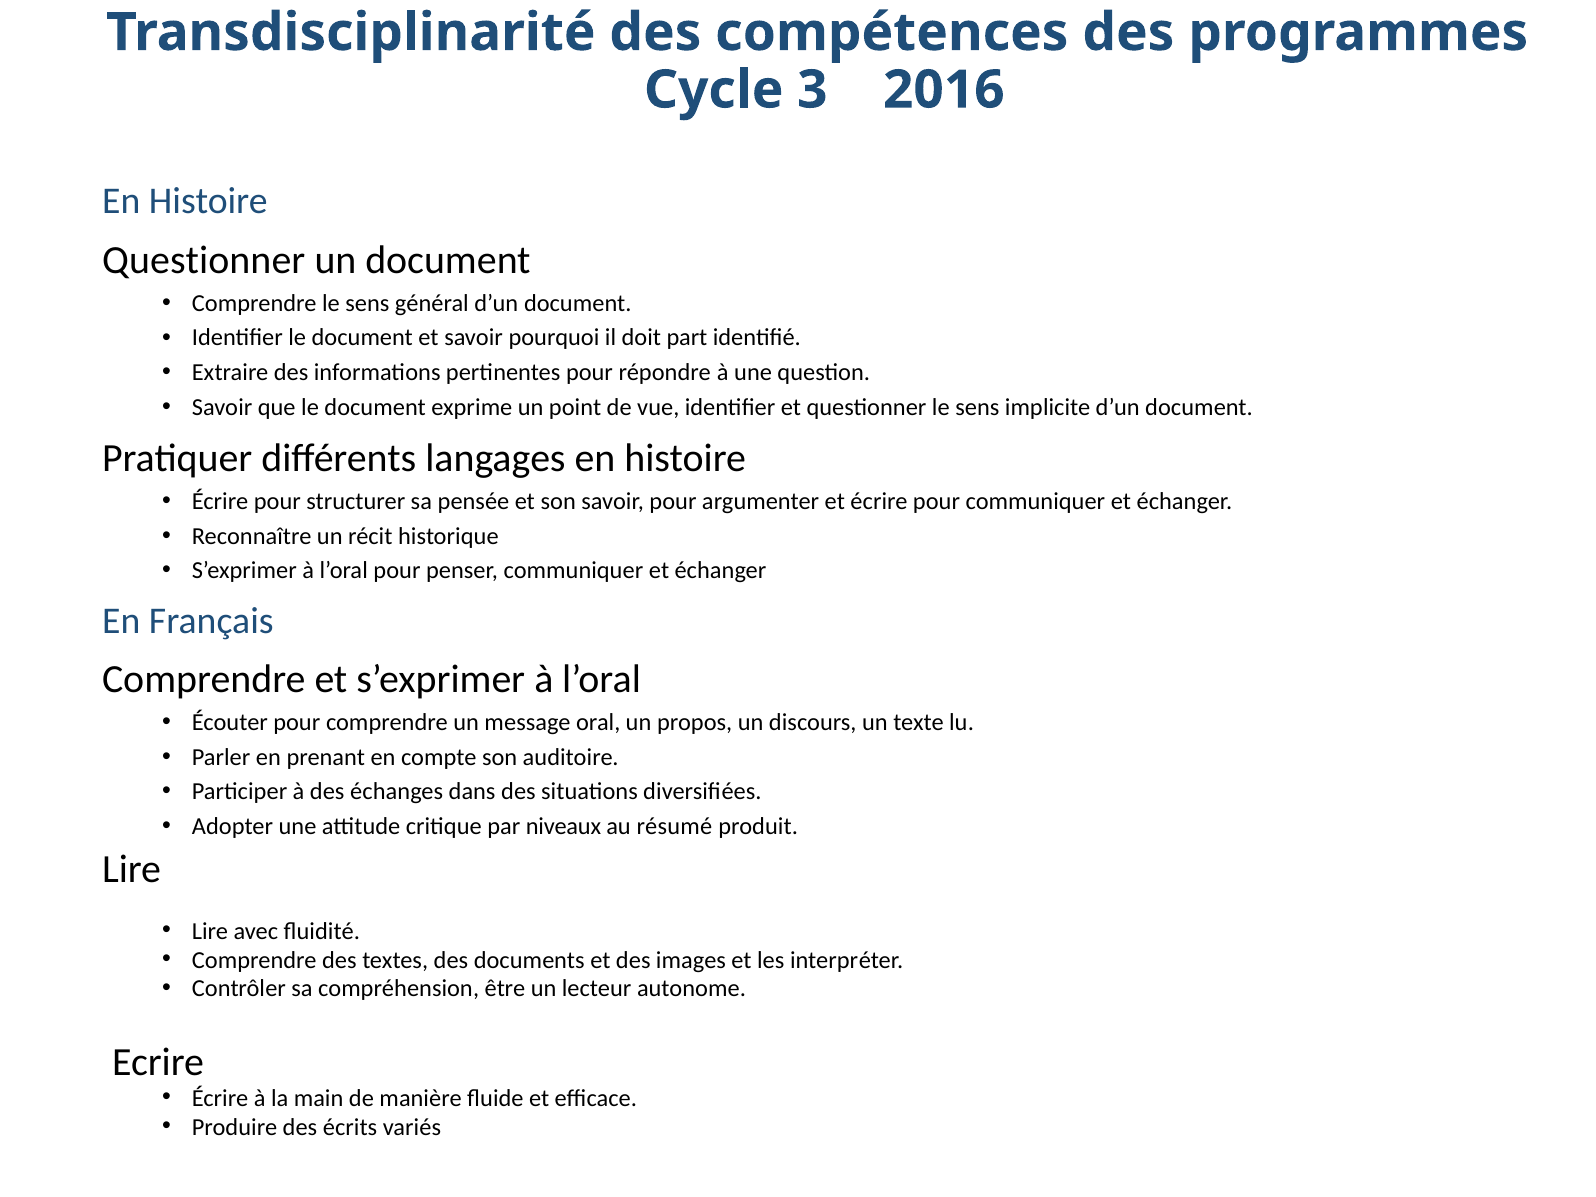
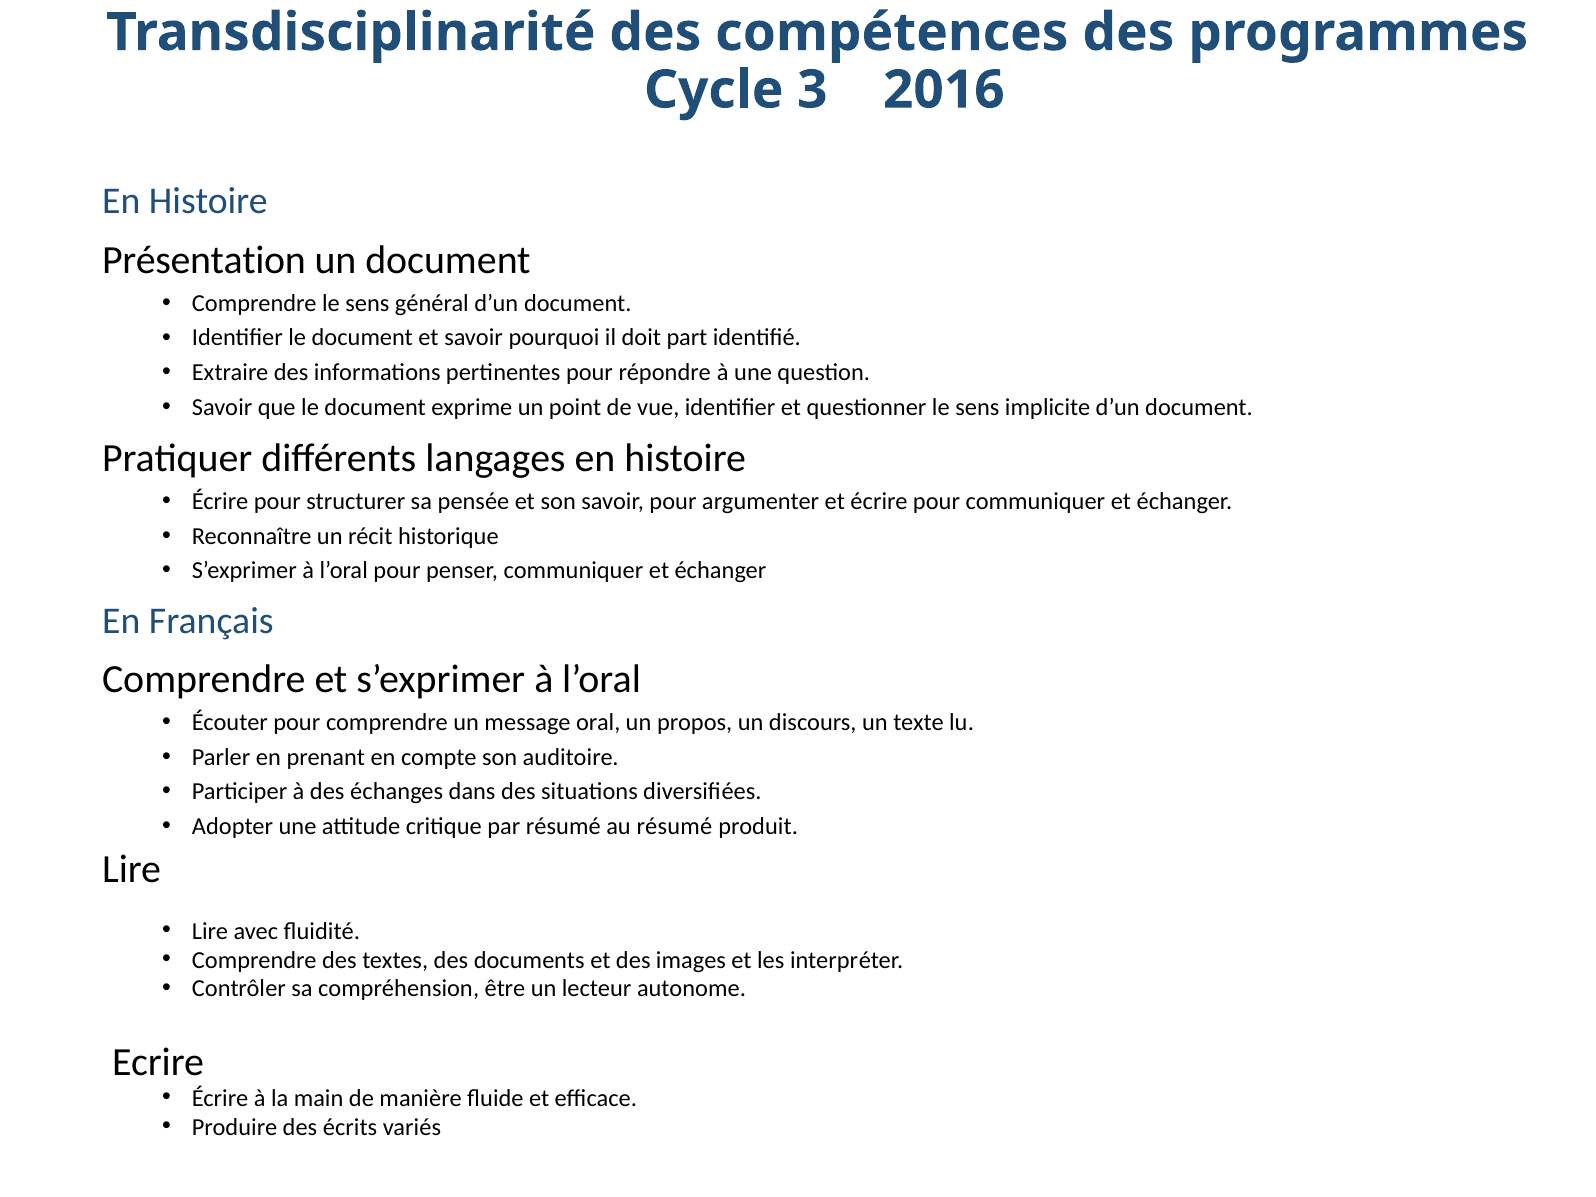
Questionner at (204, 260): Questionner -> Présentation
par niveaux: niveaux -> résumé
